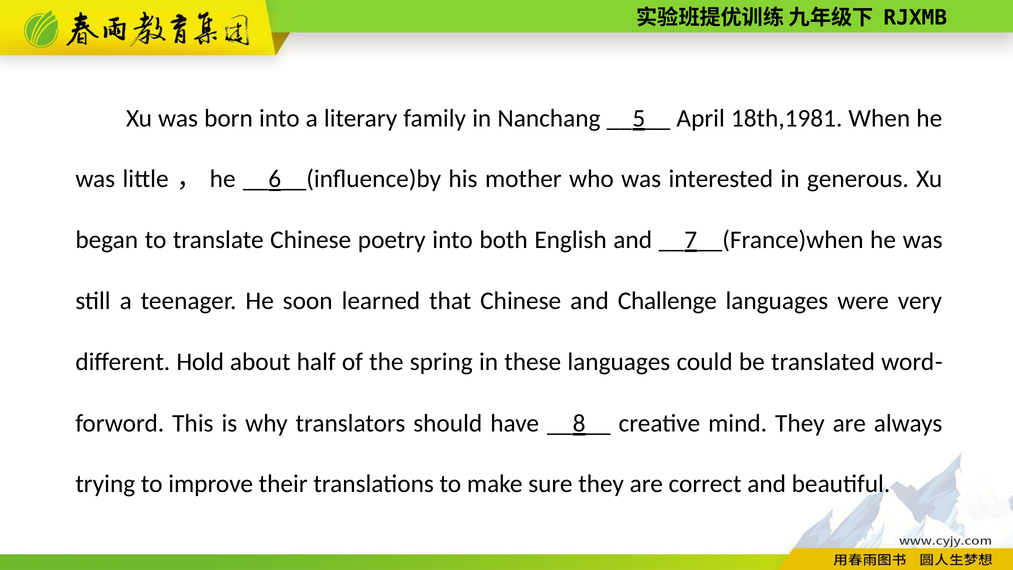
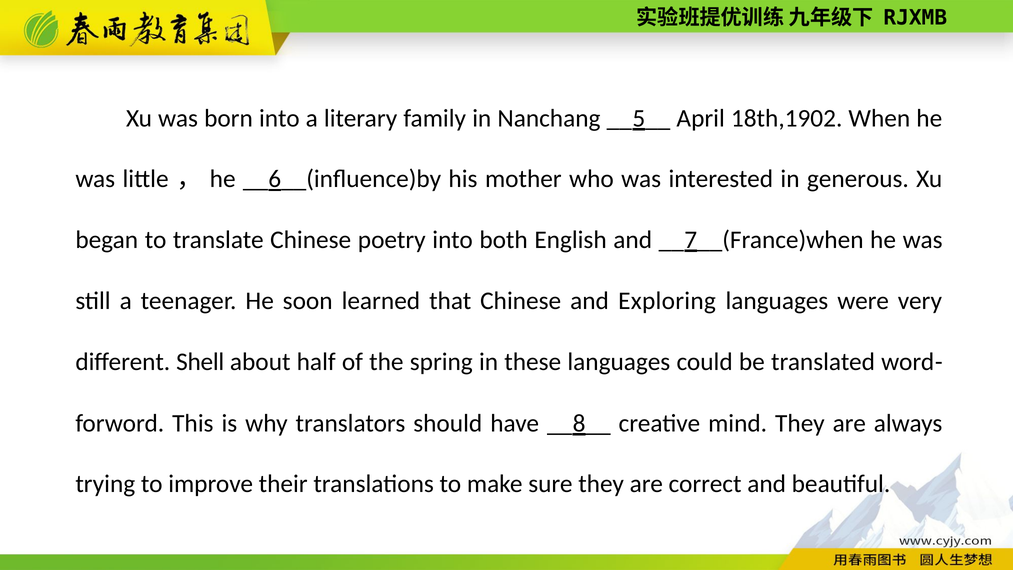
18th,1981: 18th,1981 -> 18th,1902
Challenge: Challenge -> Exploring
Hold: Hold -> Shell
